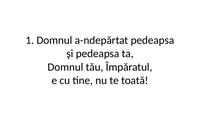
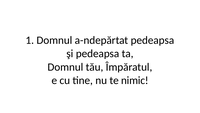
toată: toată -> nimic
